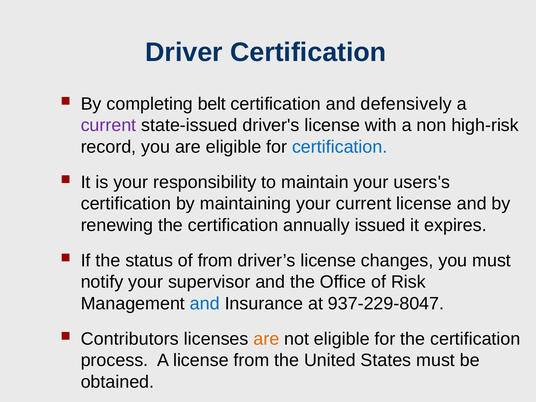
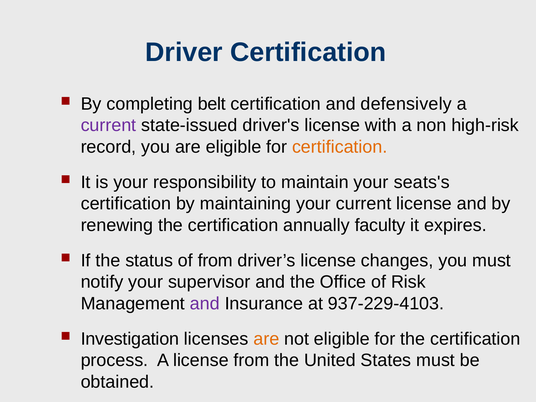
certification at (340, 147) colour: blue -> orange
users's: users's -> seats's
issued: issued -> faculty
and at (205, 304) colour: blue -> purple
937-229-8047: 937-229-8047 -> 937-229-4103
Contributors: Contributors -> Investigation
